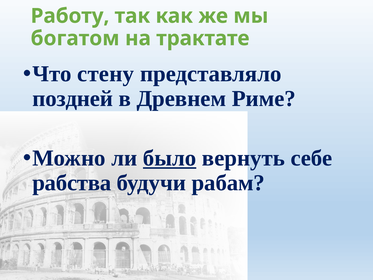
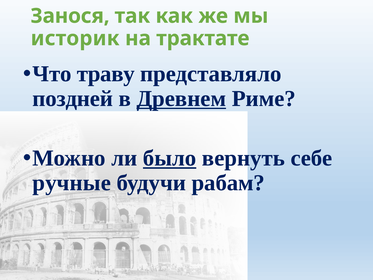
Работу: Работу -> Занося
богатом: богатом -> историк
стену: стену -> траву
Древнем underline: none -> present
рабства: рабства -> ручные
